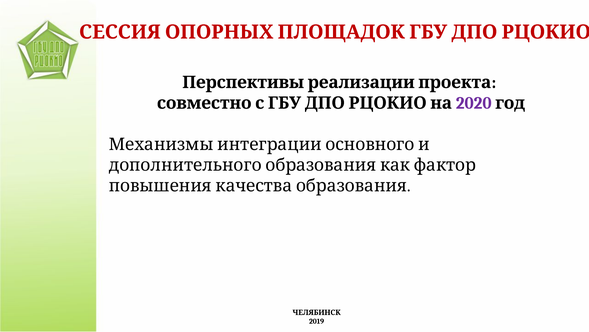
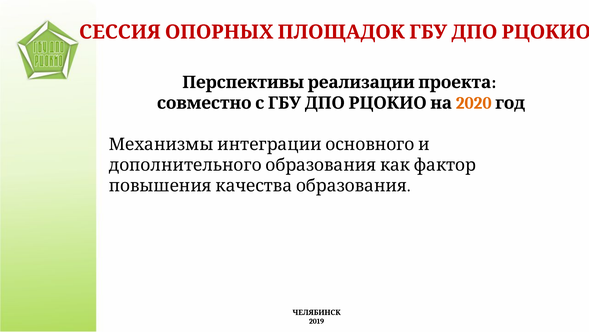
2020 colour: purple -> orange
